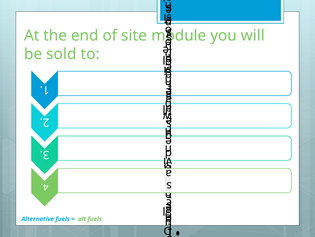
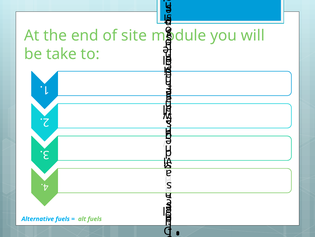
sold: sold -> take
